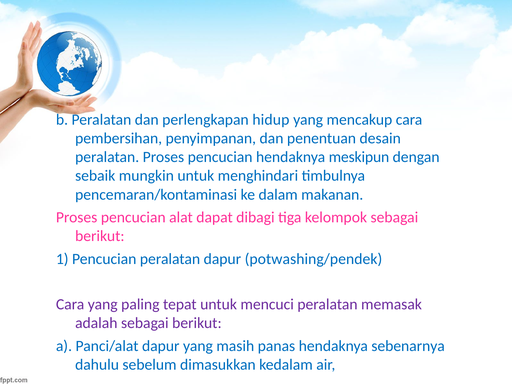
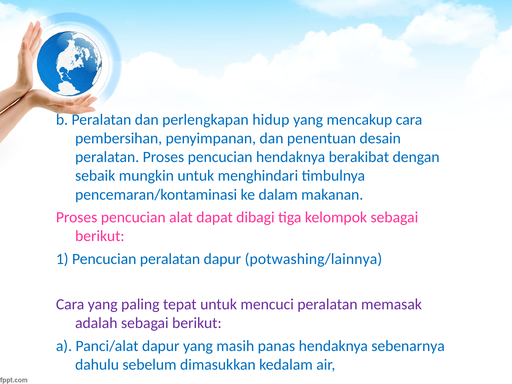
meskipun: meskipun -> berakibat
potwashing/pendek: potwashing/pendek -> potwashing/lainnya
